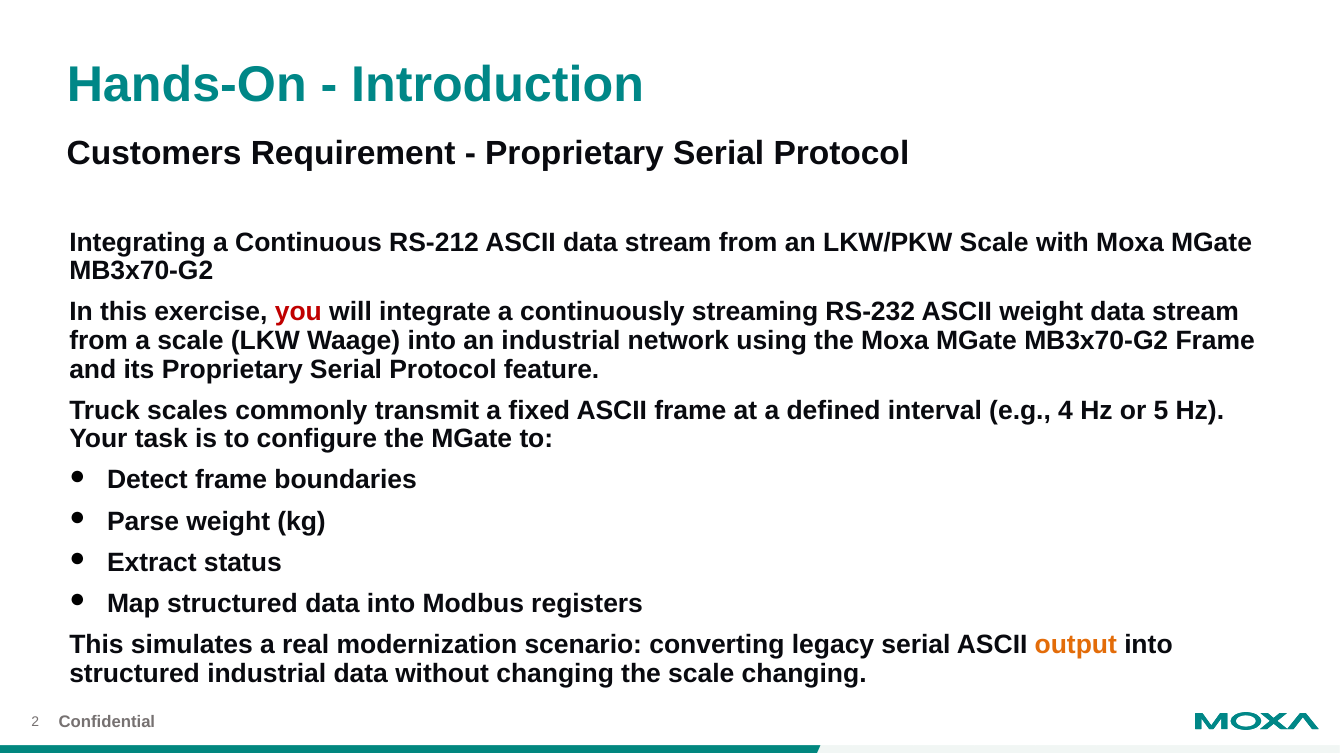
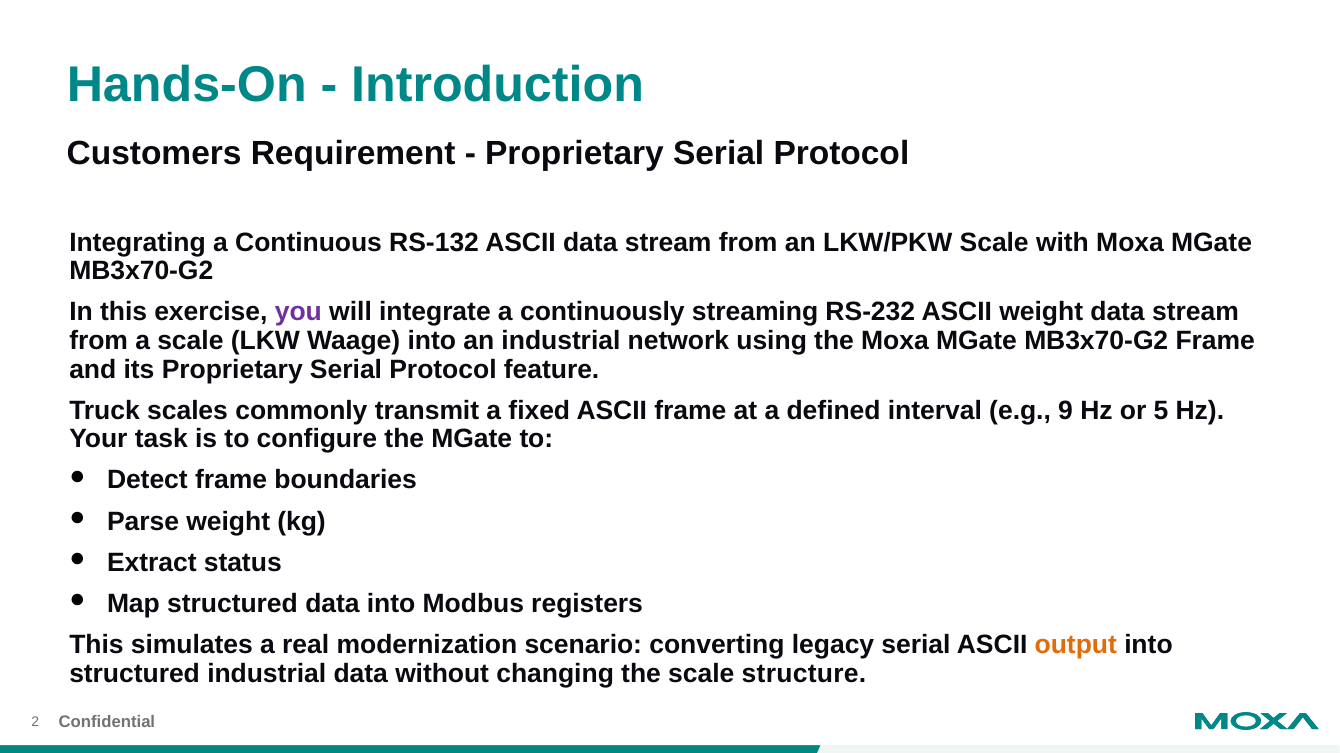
RS-212: RS-212 -> RS-132
you colour: red -> purple
4: 4 -> 9
scale changing: changing -> structure
